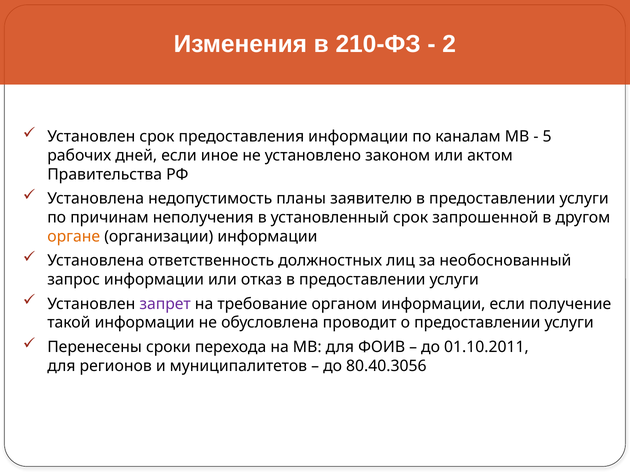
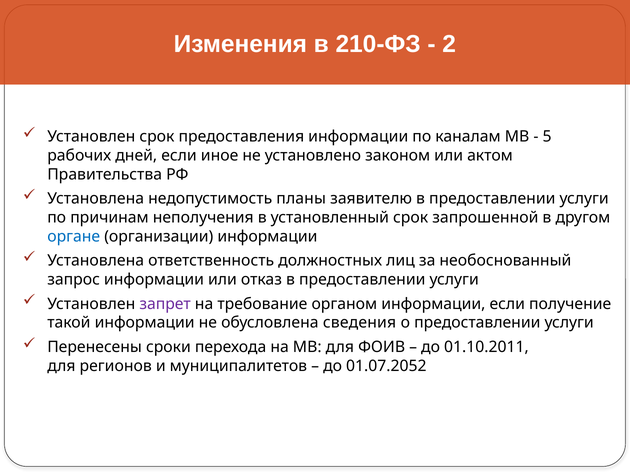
органе colour: orange -> blue
проводит: проводит -> сведения
80.40.3056: 80.40.3056 -> 01.07.2052
